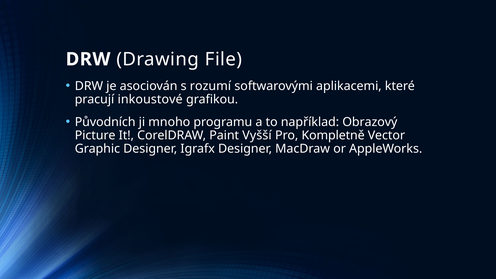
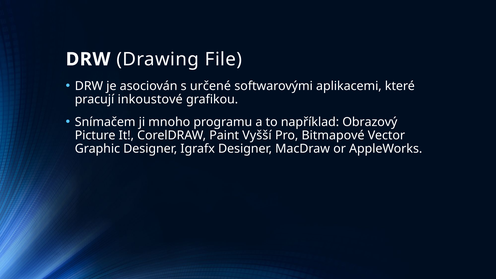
rozumí: rozumí -> určené
Původních: Původních -> Snímačem
Kompletně: Kompletně -> Bitmapové
